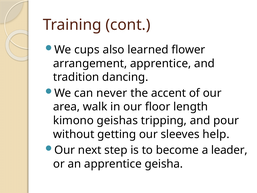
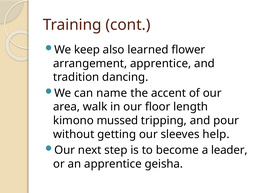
cups: cups -> keep
never: never -> name
geishas: geishas -> mussed
